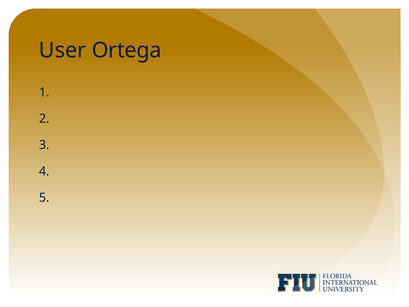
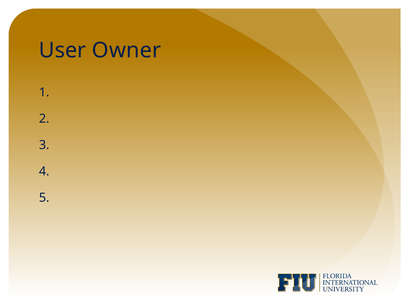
Ortega: Ortega -> Owner
